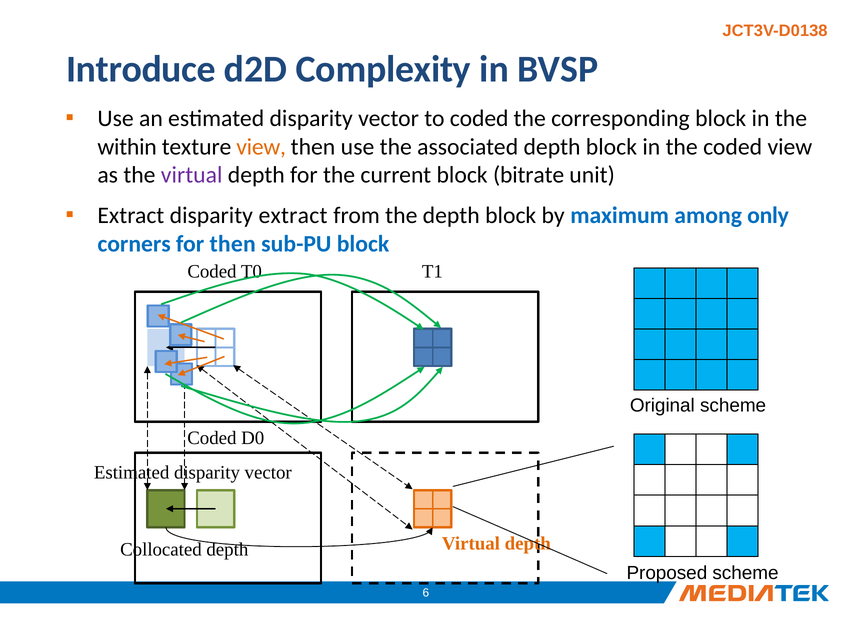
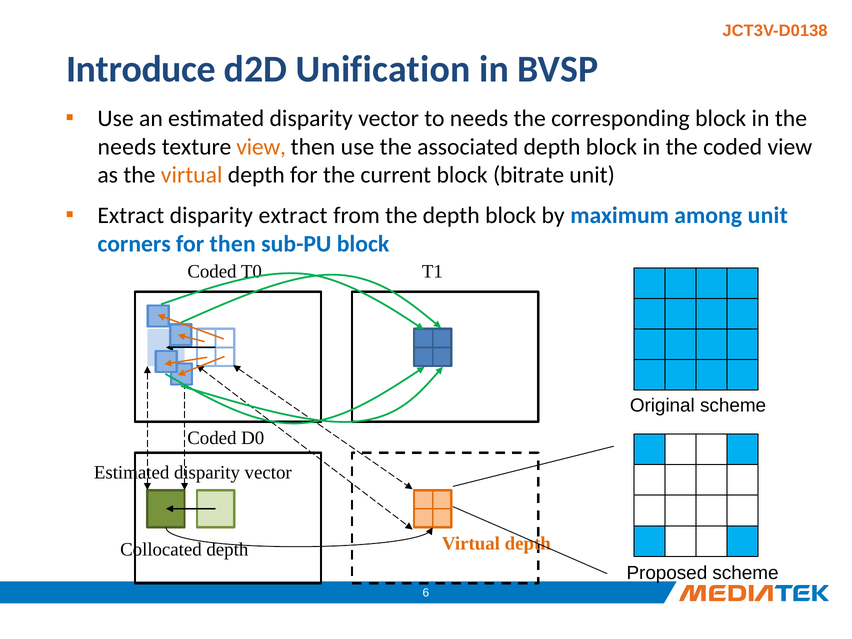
Complexity: Complexity -> Unification
to coded: coded -> needs
within at (127, 147): within -> needs
virtual at (192, 175) colour: purple -> orange
among only: only -> unit
